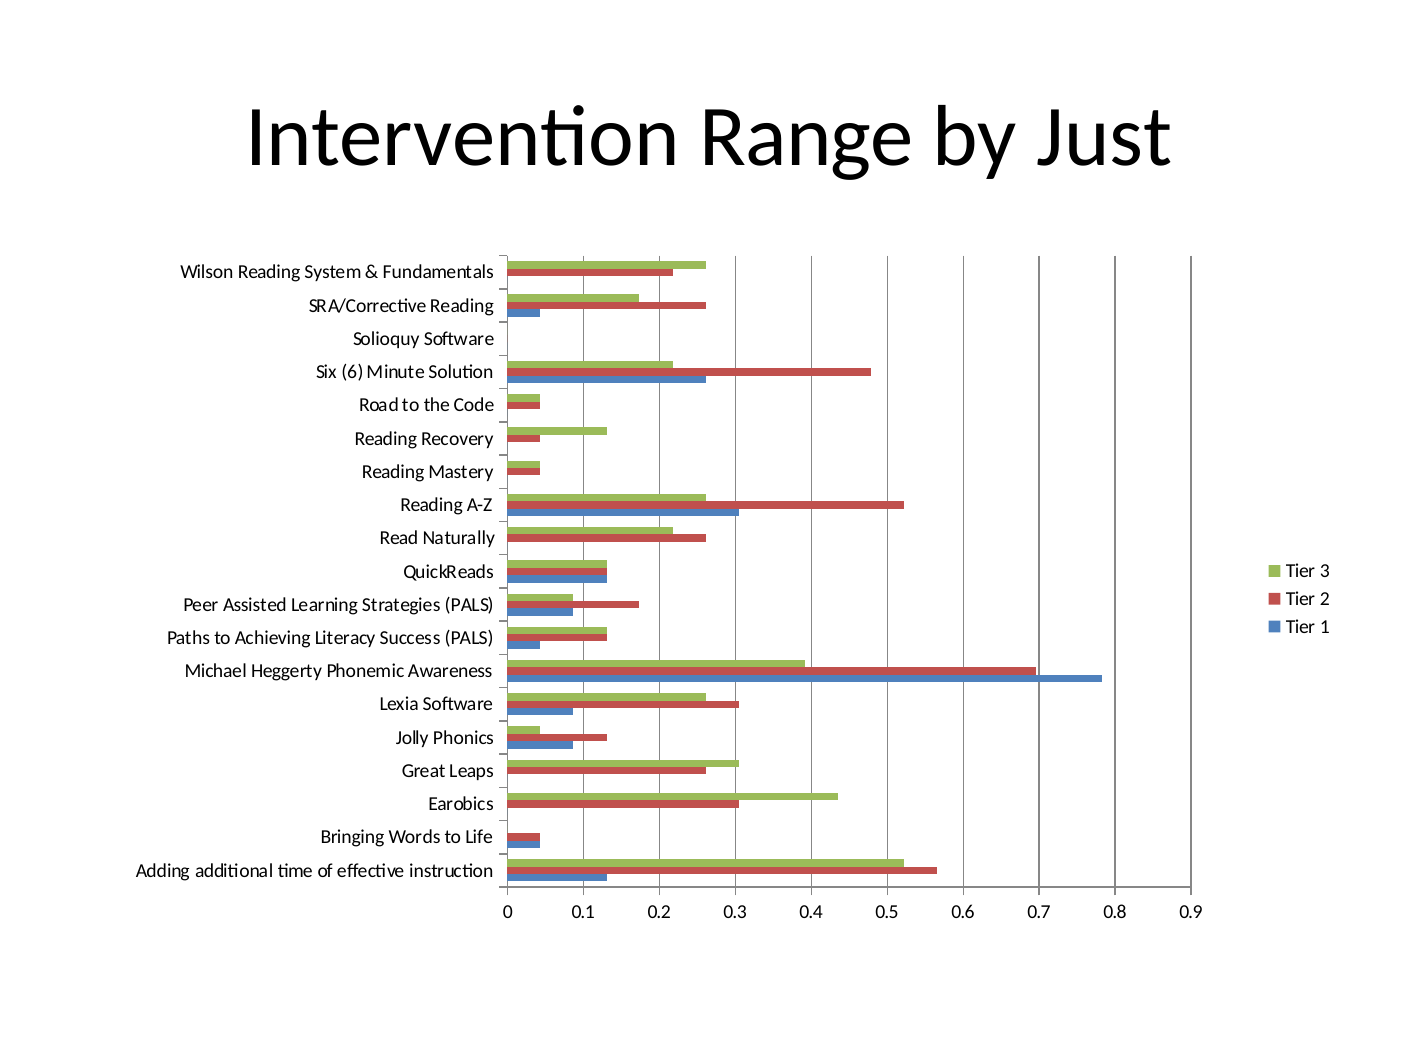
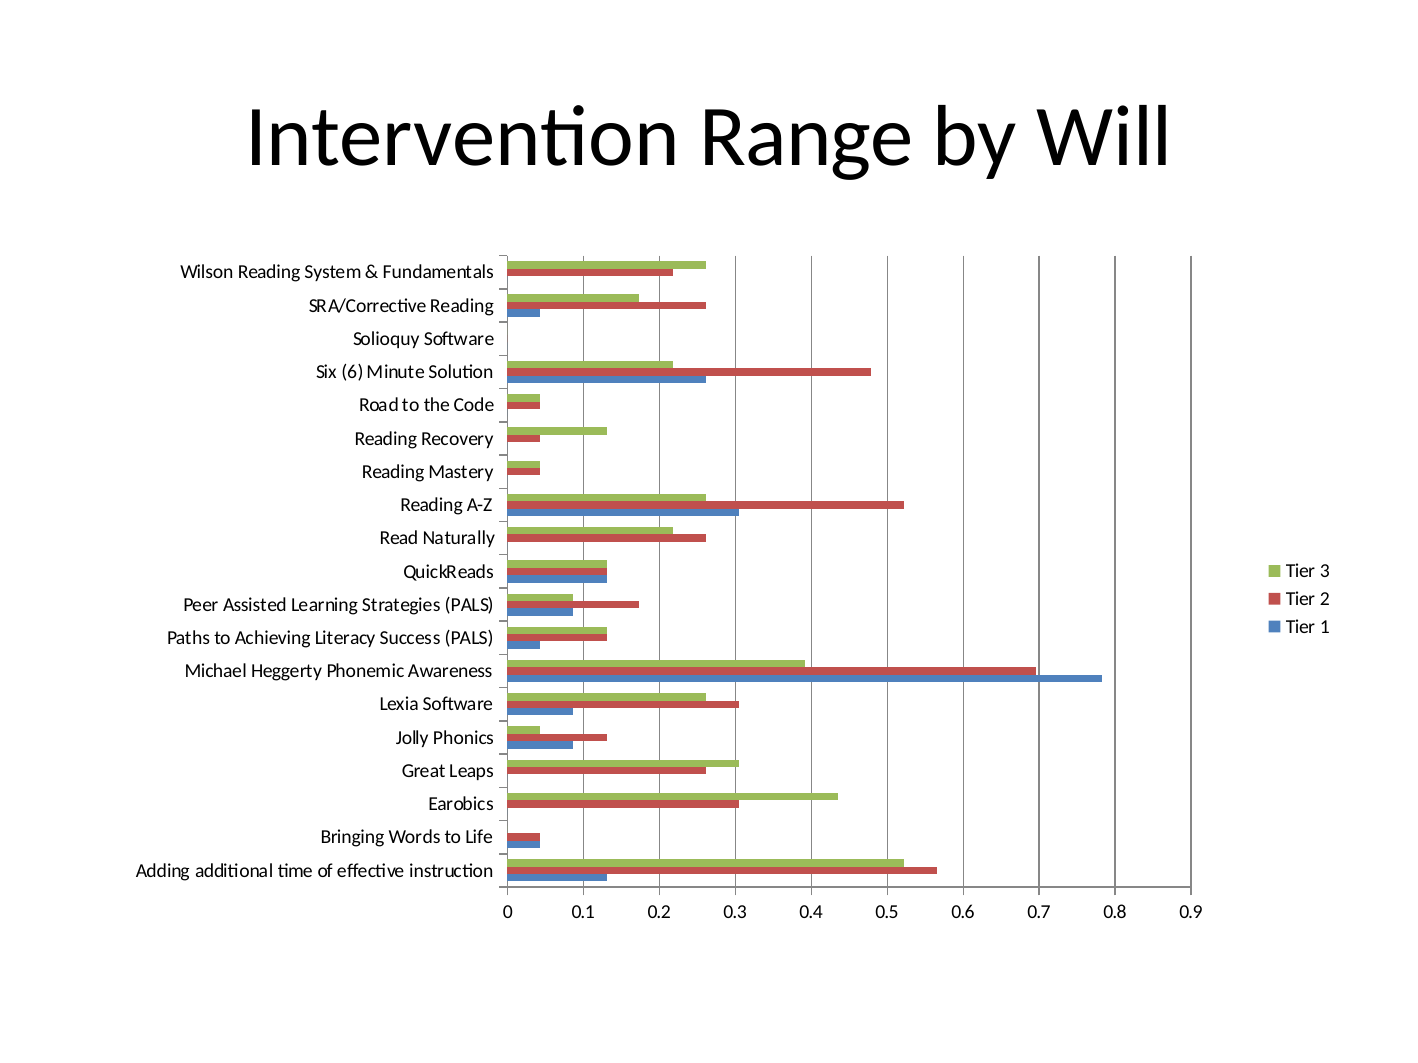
Just: Just -> Will
